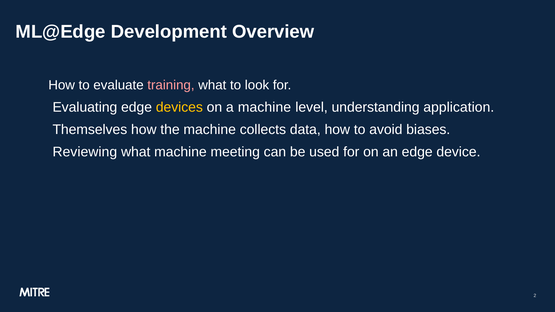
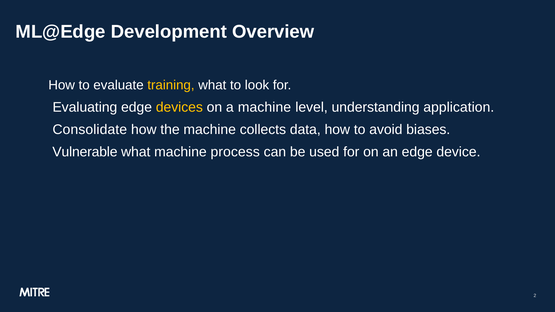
training colour: pink -> yellow
Themselves: Themselves -> Consolidate
Reviewing: Reviewing -> Vulnerable
meeting: meeting -> process
